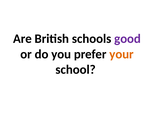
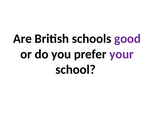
your colour: orange -> purple
